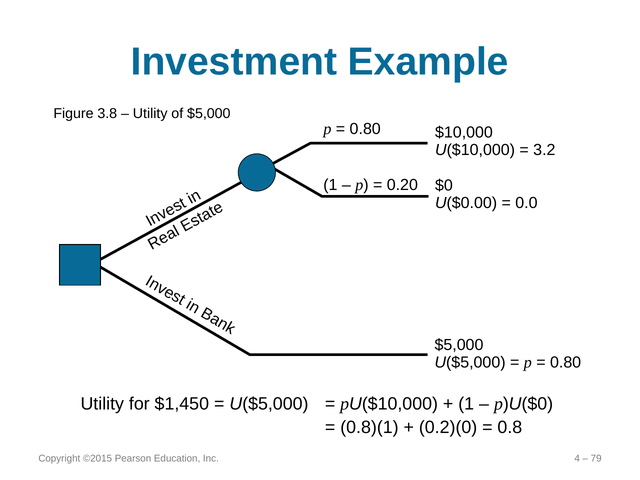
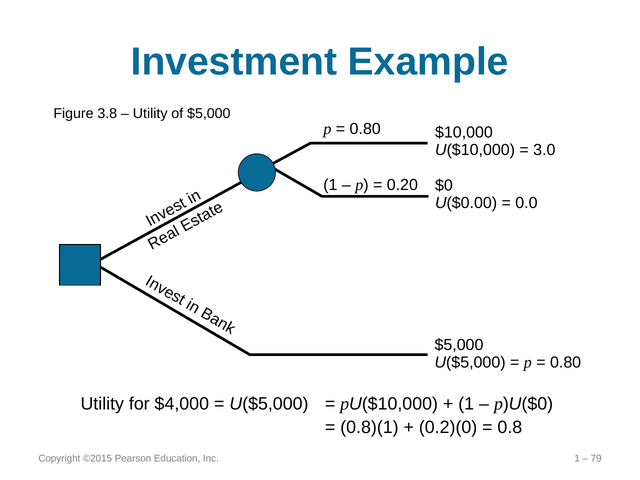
3.2: 3.2 -> 3.0
$1,450: $1,450 -> $4,000
Inc 4: 4 -> 1
